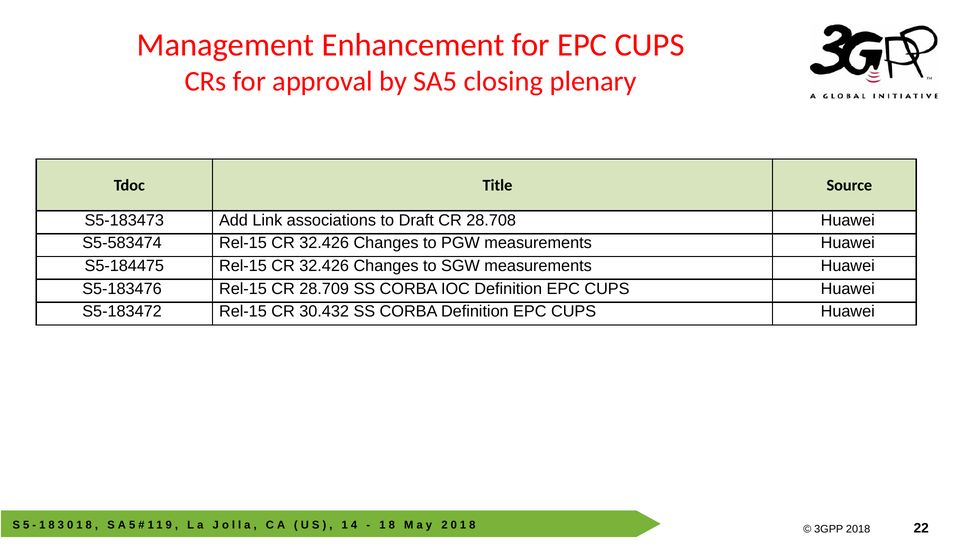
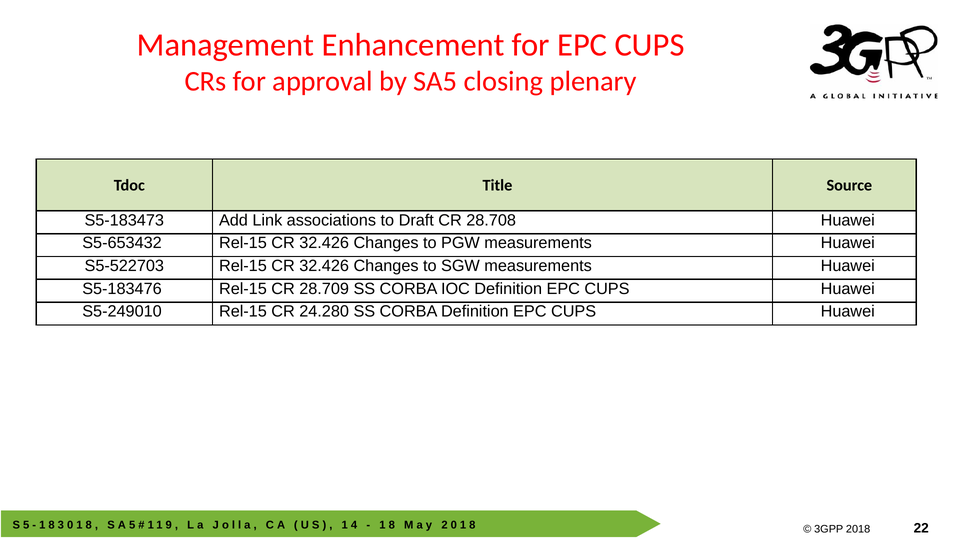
S5‑583474: S5‑583474 -> S5‑653432
S5‑184475: S5‑184475 -> S5‑522703
S5‑183472: S5‑183472 -> S5‑249010
30.432: 30.432 -> 24.280
